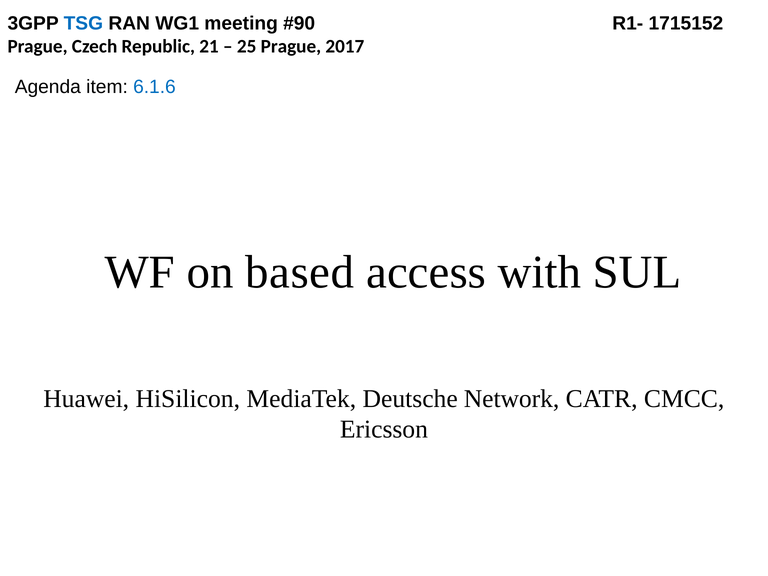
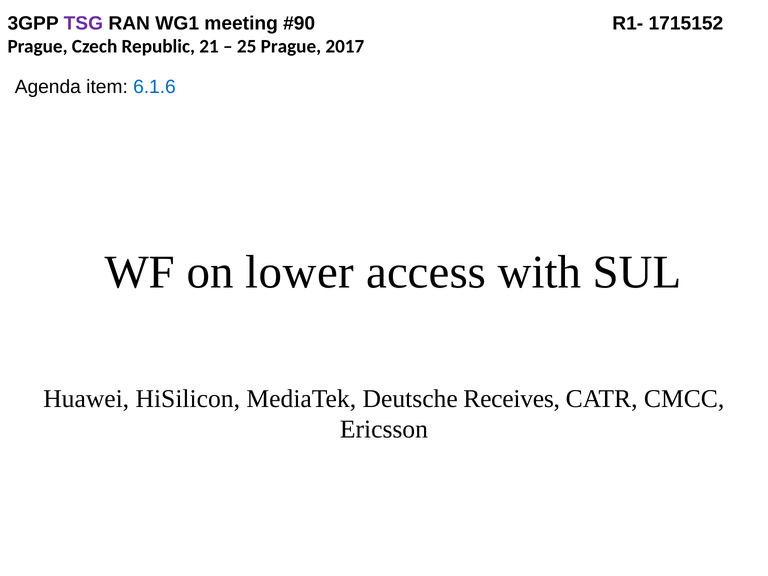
TSG colour: blue -> purple
based: based -> lower
Network: Network -> Receives
